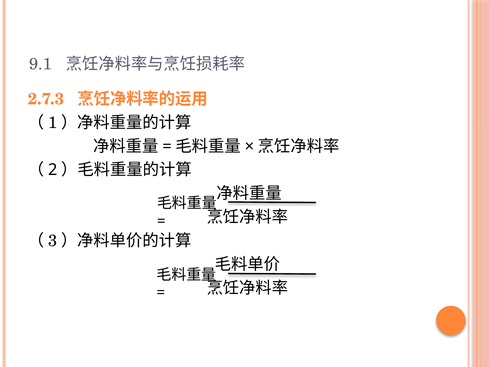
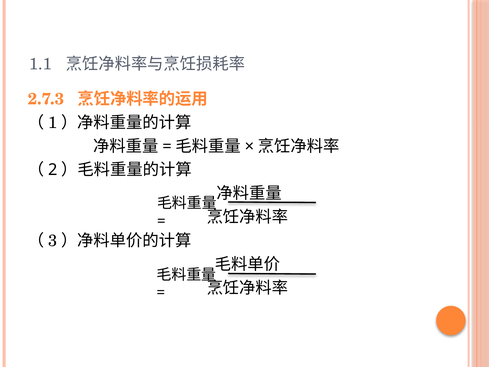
9.1: 9.1 -> 1.1
